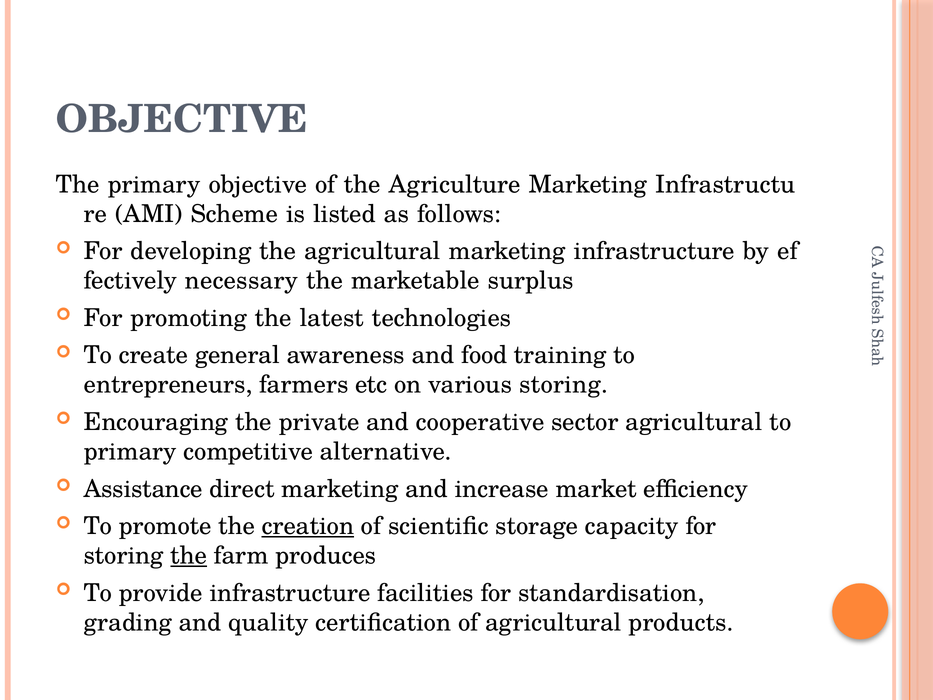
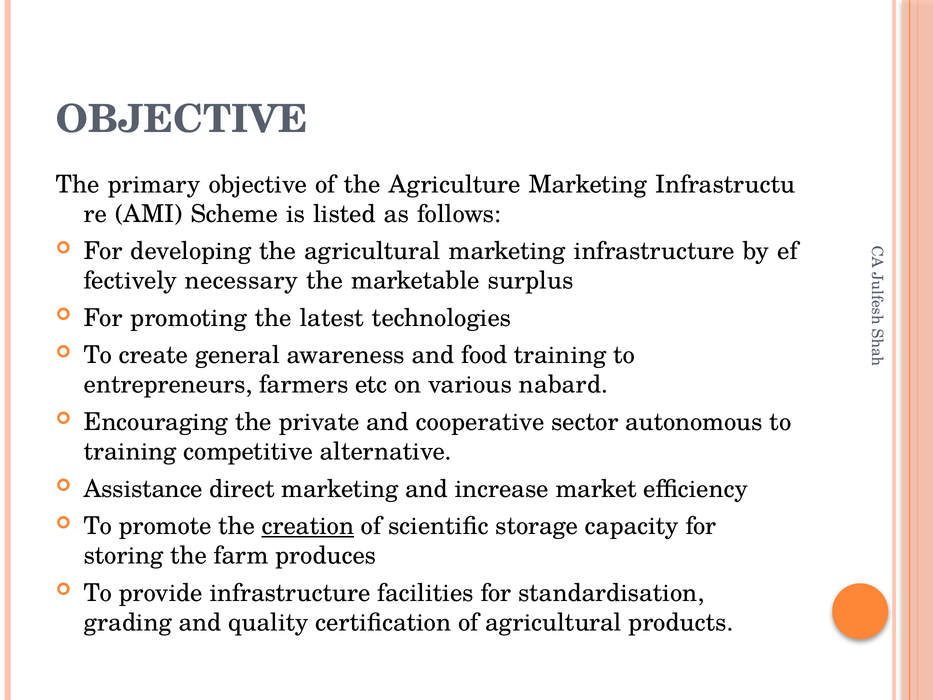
various storing: storing -> nabard
sector agricultural: agricultural -> autonomous
primary at (130, 451): primary -> training
the at (189, 555) underline: present -> none
